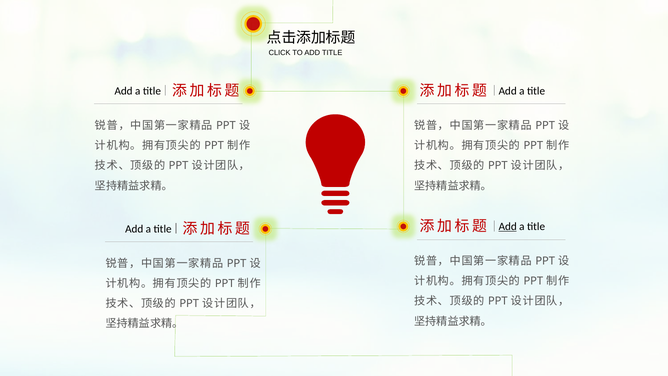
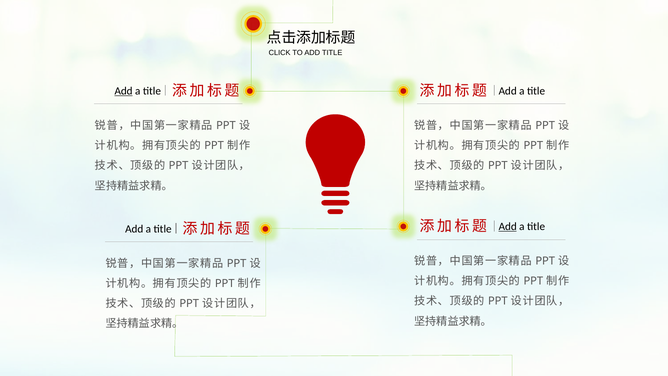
Add at (124, 91) underline: none -> present
